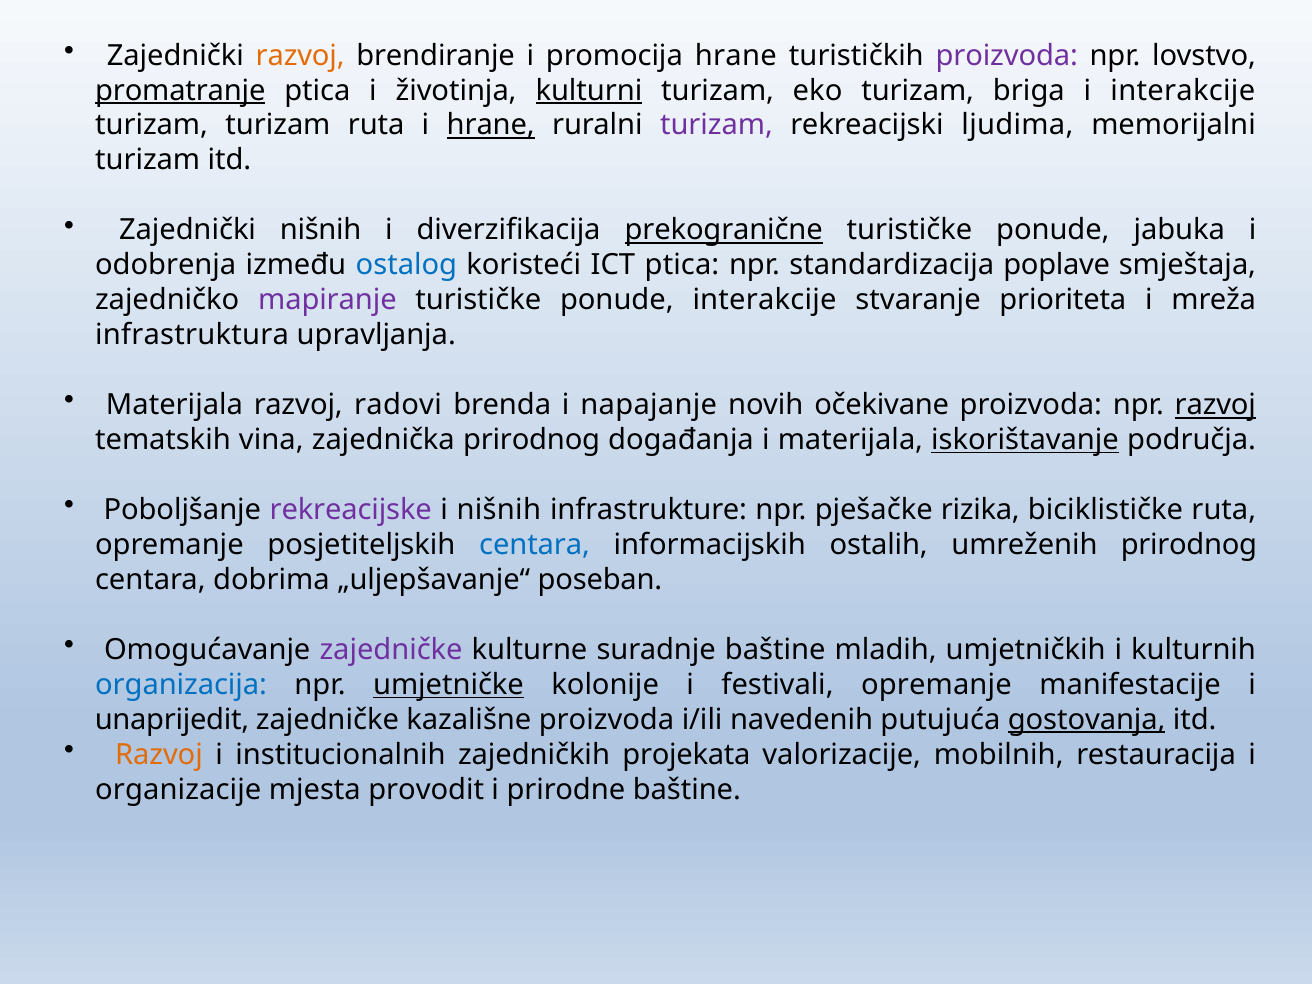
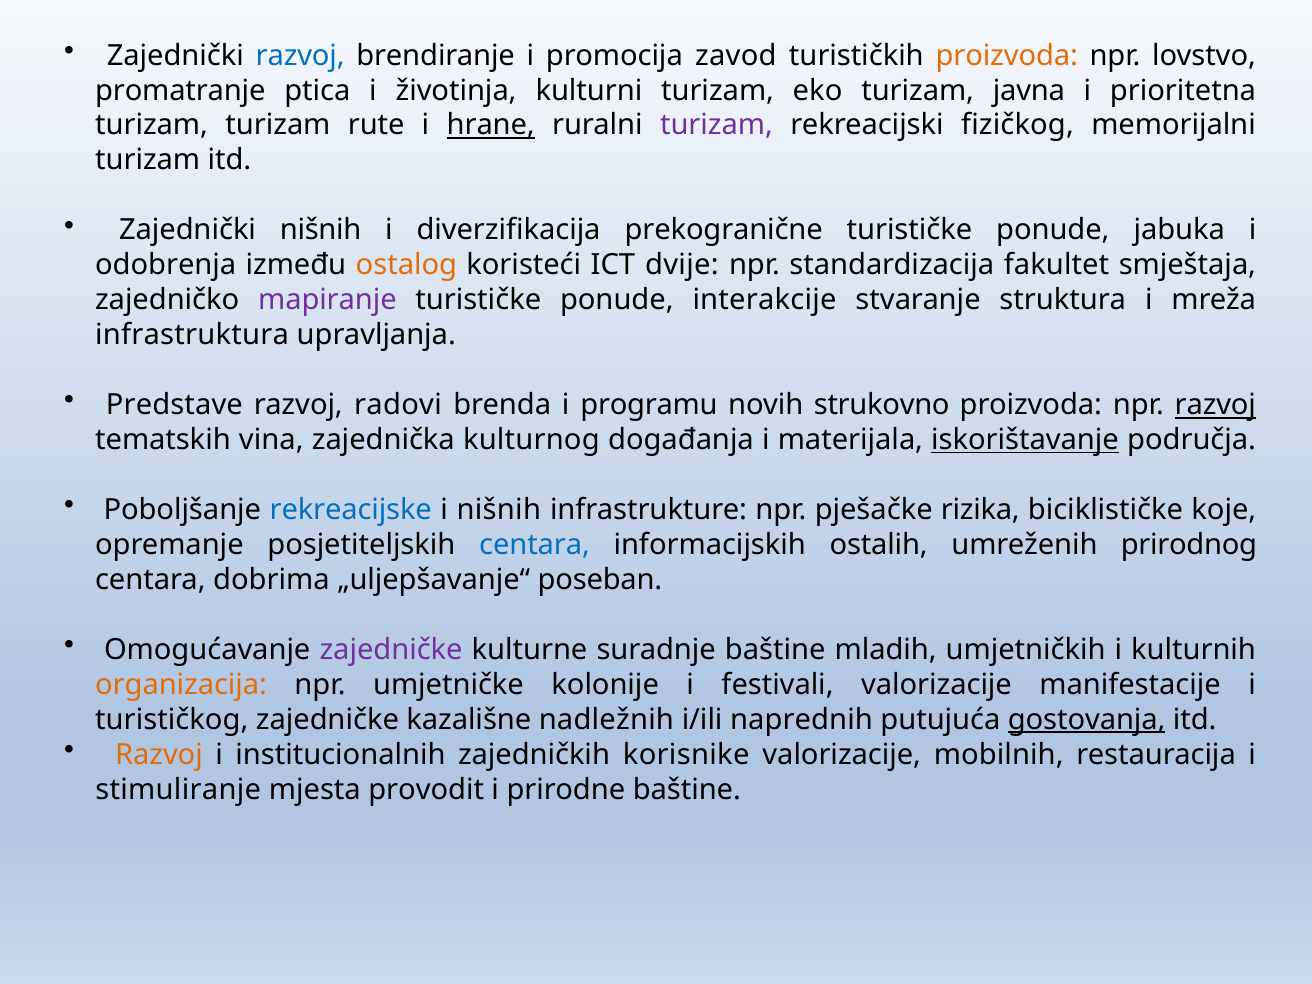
razvoj at (300, 55) colour: orange -> blue
promocija hrane: hrane -> zavod
proizvoda at (1007, 55) colour: purple -> orange
promatranje underline: present -> none
kulturni underline: present -> none
briga: briga -> javna
i interakcije: interakcije -> prioritetna
turizam ruta: ruta -> rute
ljudima: ljudima -> fizičkog
prekogranične underline: present -> none
ostalog colour: blue -> orange
ICT ptica: ptica -> dvije
poplave: poplave -> fakultet
prioriteta: prioriteta -> struktura
Materijala at (174, 405): Materijala -> Predstave
napajanje: napajanje -> programu
očekivane: očekivane -> strukovno
zajednička prirodnog: prirodnog -> kulturnog
rekreacijske colour: purple -> blue
biciklističke ruta: ruta -> koje
organizacija colour: blue -> orange
umjetničke underline: present -> none
festivali opremanje: opremanje -> valorizacije
unaprijedit: unaprijedit -> turističkog
kazališne proizvoda: proizvoda -> nadležnih
navedenih: navedenih -> naprednih
projekata: projekata -> korisnike
organizacije: organizacije -> stimuliranje
